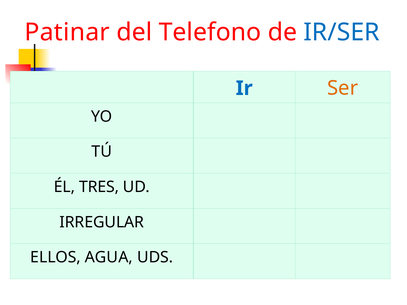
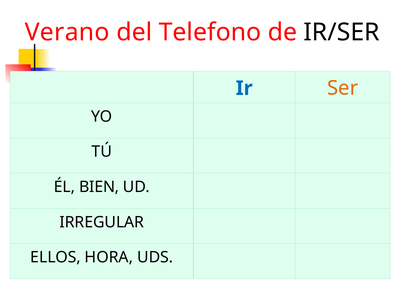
Patinar: Patinar -> Verano
IR/SER colour: blue -> black
TRES: TRES -> BIEN
AGUA: AGUA -> HORA
